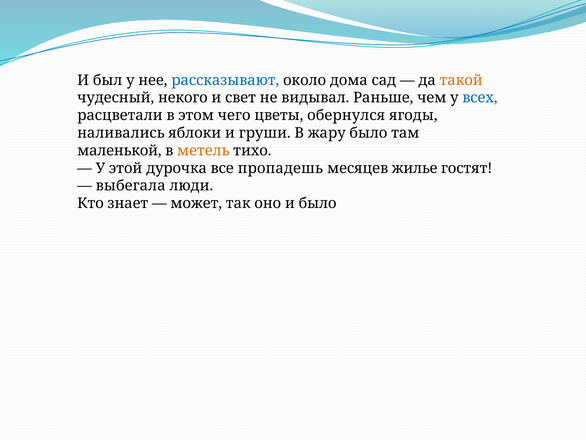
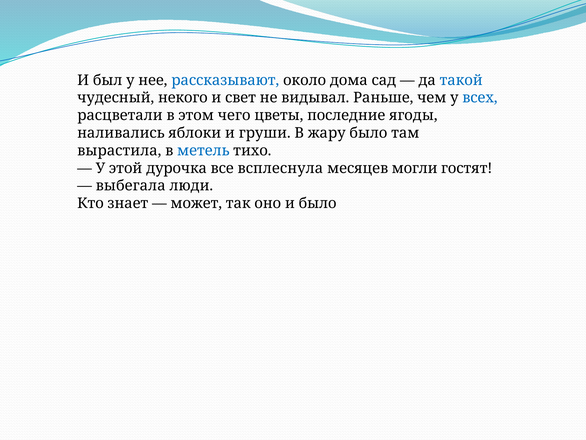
такой colour: orange -> blue
обернулся: обернулся -> последние
маленькой: маленькой -> вырастила
метель colour: orange -> blue
пропадешь: пропадешь -> всплеснула
жилье: жилье -> могли
